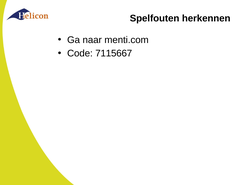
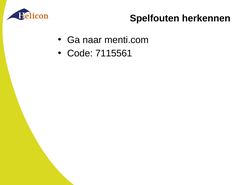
7115667: 7115667 -> 7115561
